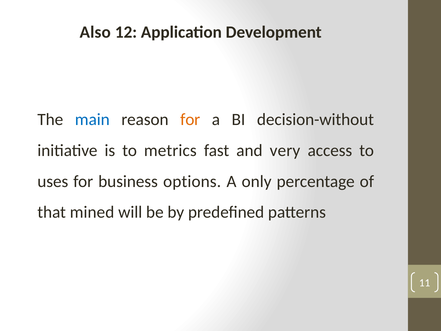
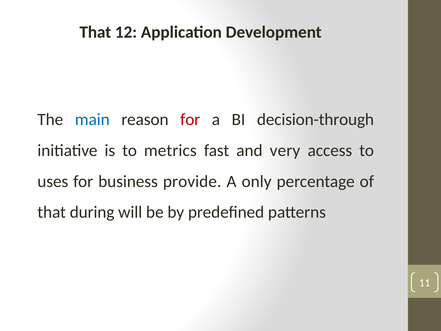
Also at (95, 32): Also -> That
for at (190, 119) colour: orange -> red
decision-without: decision-without -> decision-through
options: options -> provide
mined: mined -> during
